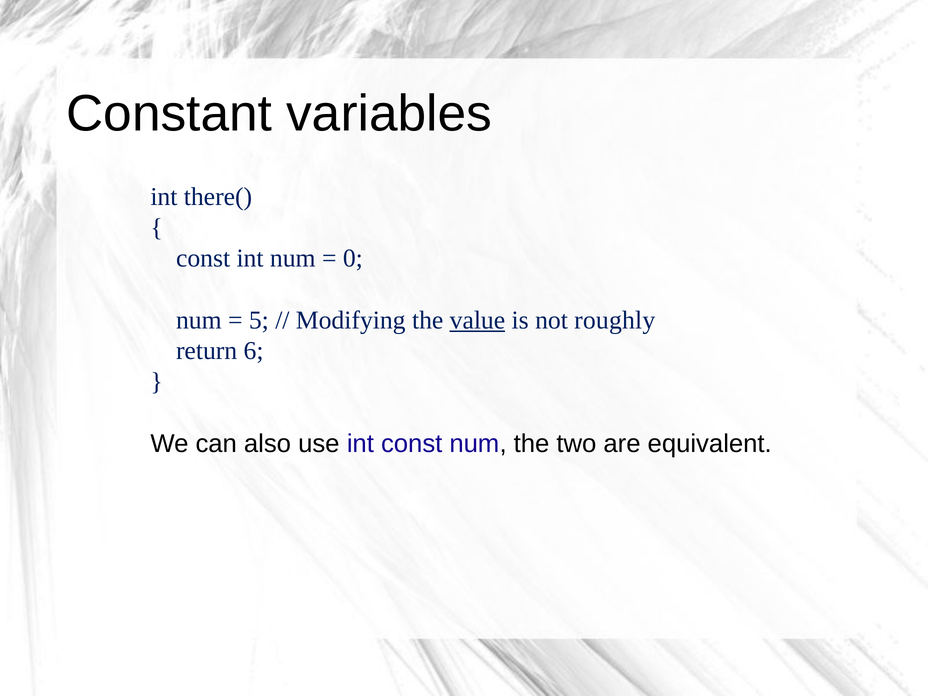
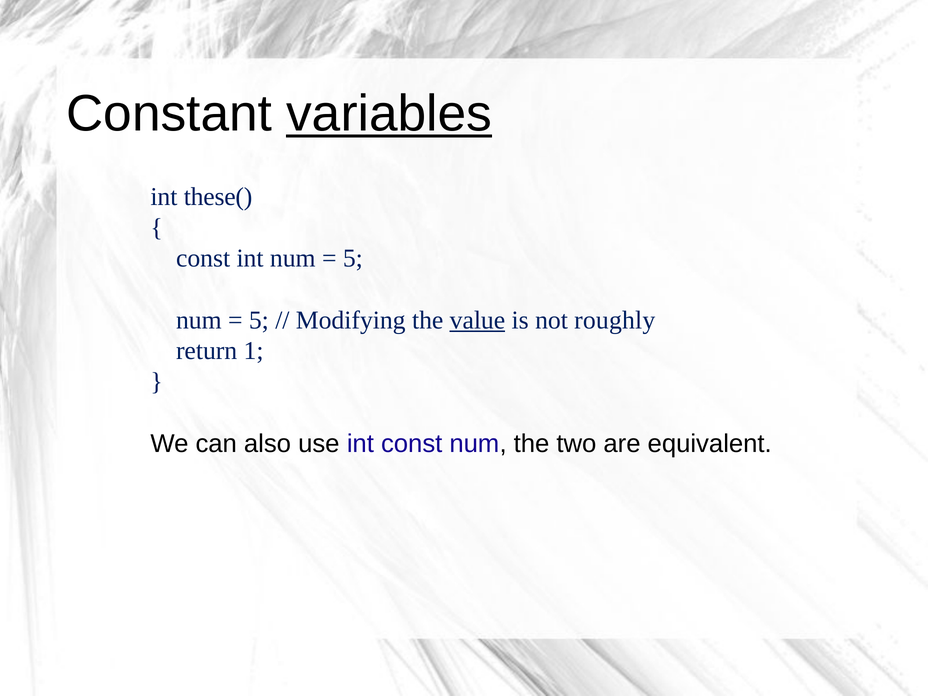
variables underline: none -> present
there(: there( -> these(
0 at (353, 258): 0 -> 5
6: 6 -> 1
